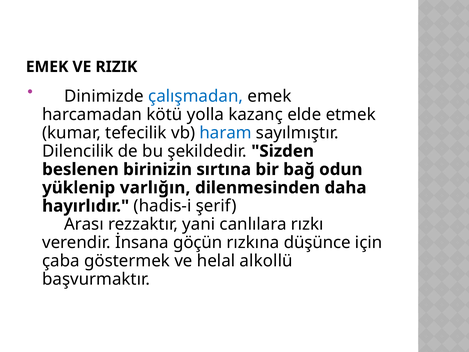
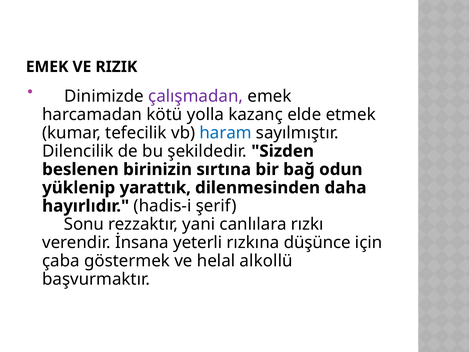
çalışmadan colour: blue -> purple
varlığın: varlığın -> yarattık
Arası: Arası -> Sonu
göçün: göçün -> yeterli
